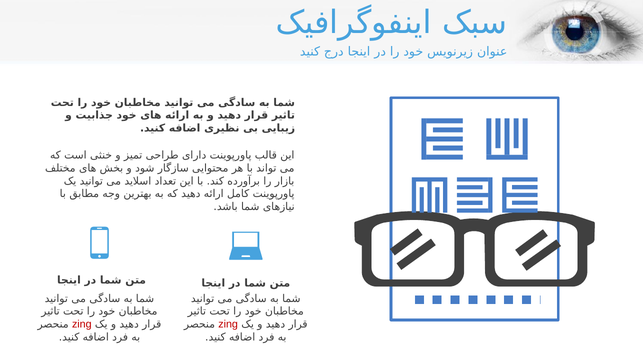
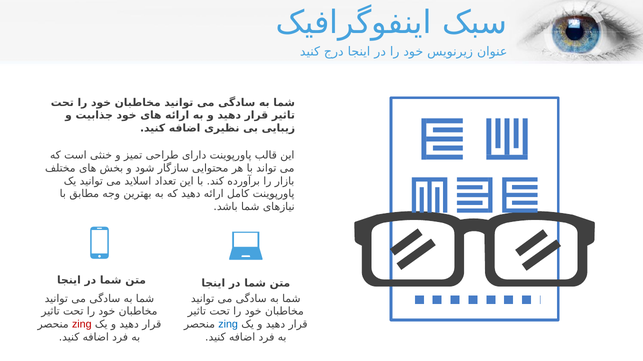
zing at (228, 325) colour: red -> blue
